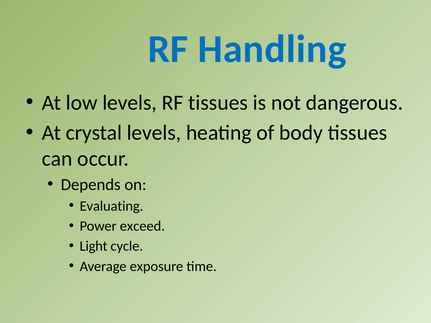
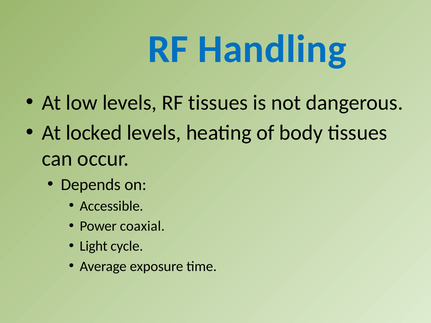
crystal: crystal -> locked
Evaluating: Evaluating -> Accessible
exceed: exceed -> coaxial
